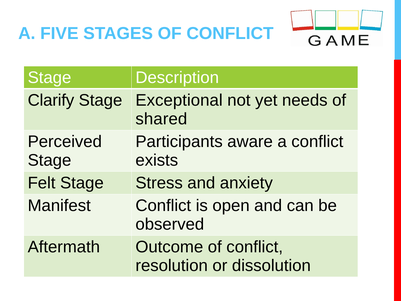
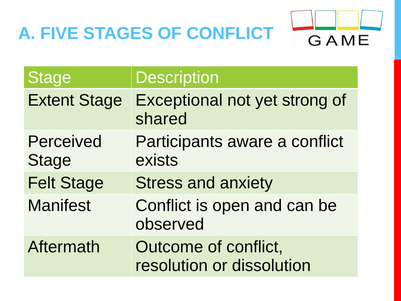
Clarify: Clarify -> Extent
needs: needs -> strong
